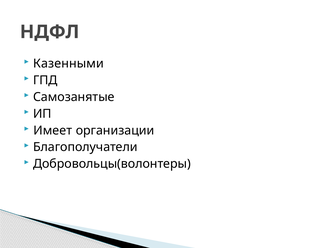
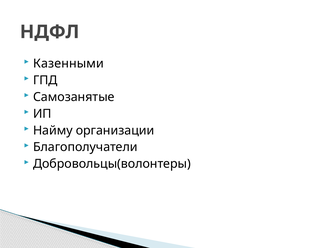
Имеет: Имеет -> Найму
